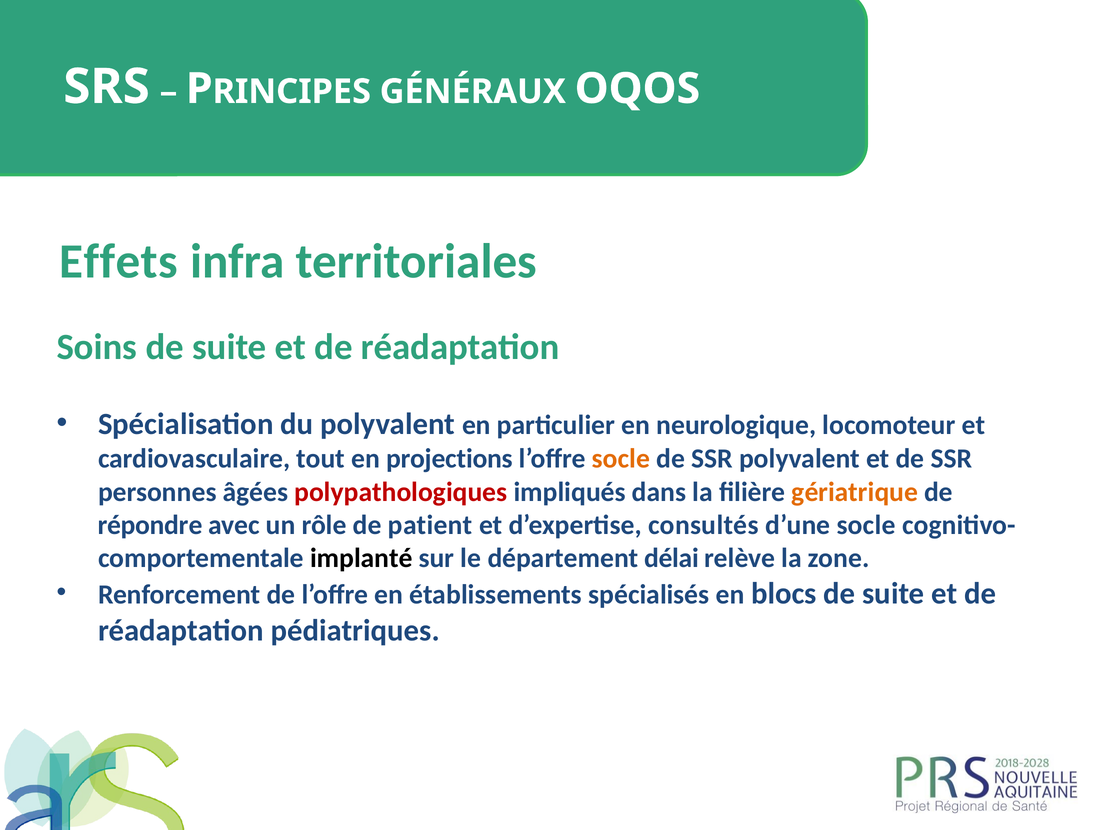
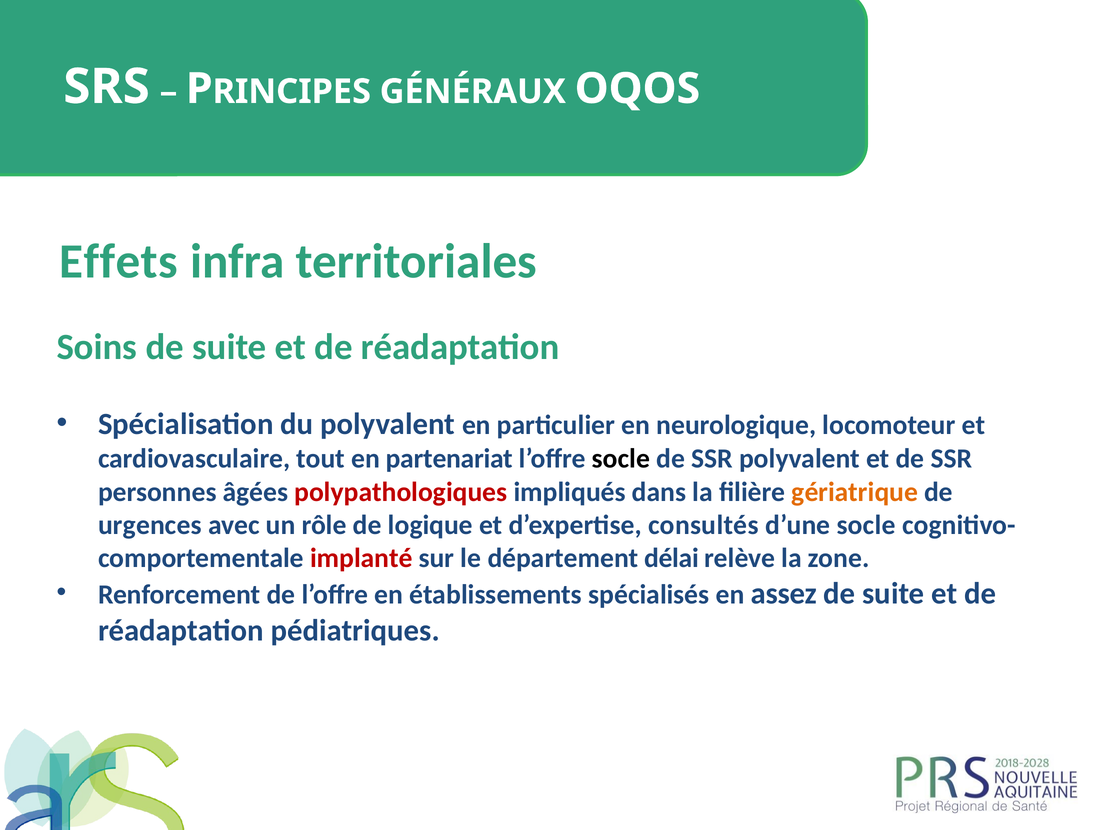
projections: projections -> partenariat
socle at (621, 458) colour: orange -> black
répondre: répondre -> urgences
patient: patient -> logique
implanté colour: black -> red
blocs: blocs -> assez
